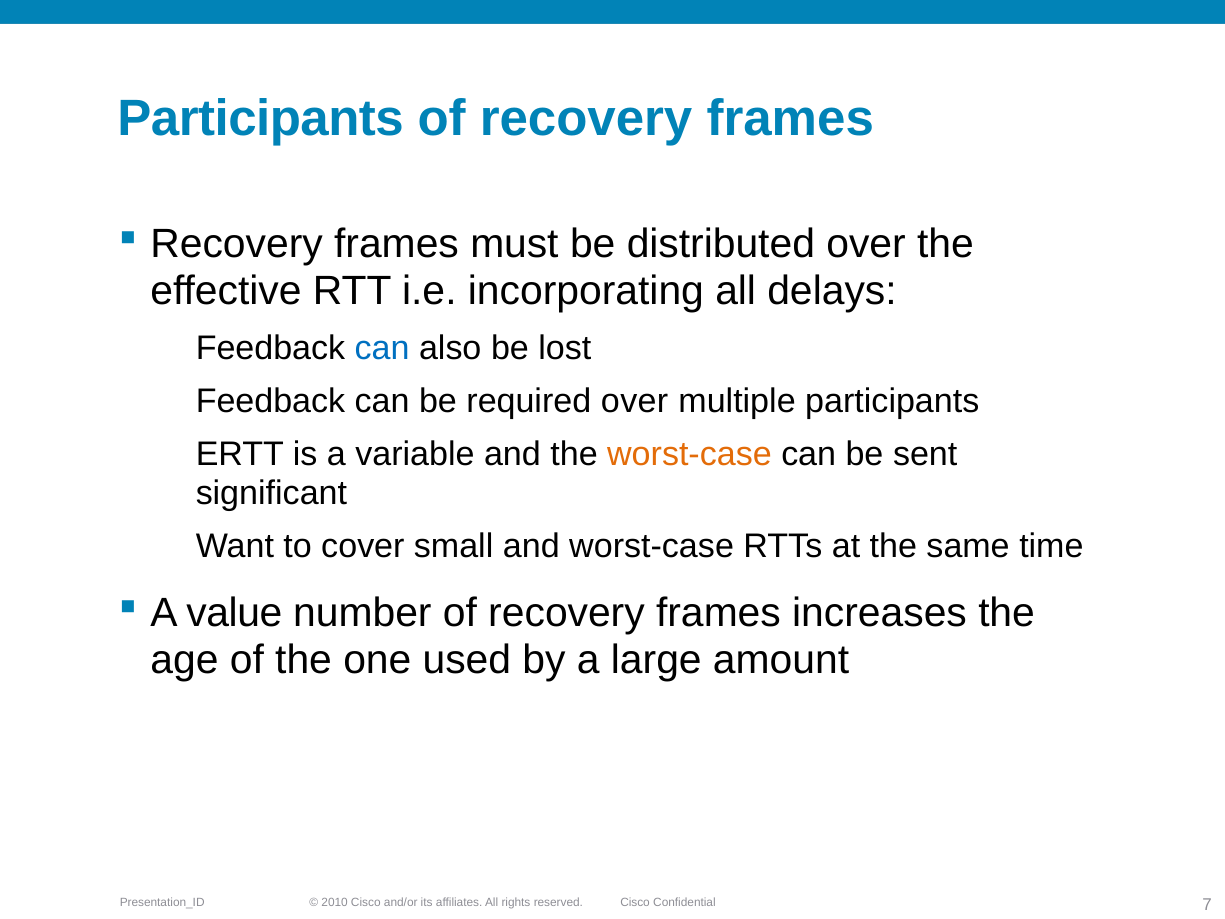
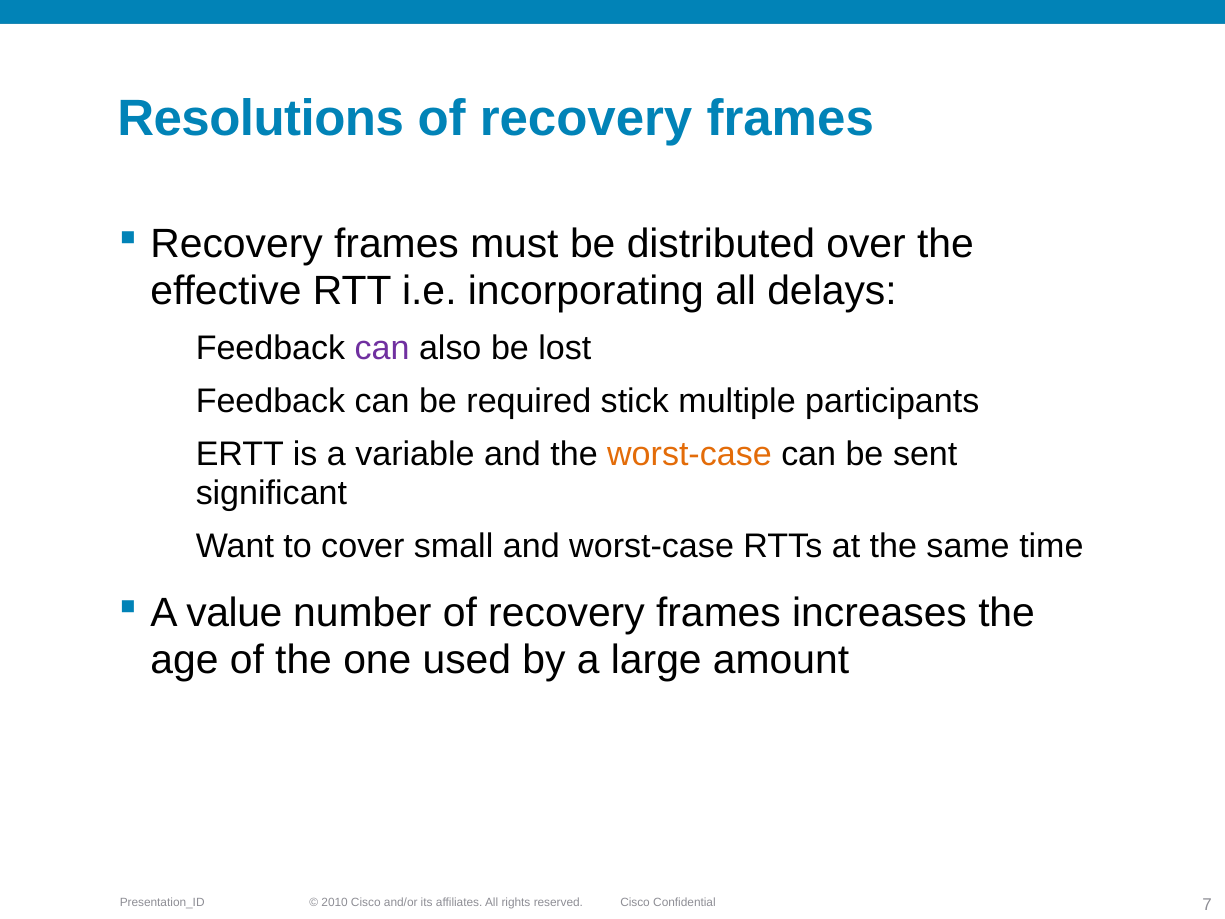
Participants at (261, 119): Participants -> Resolutions
can at (382, 348) colour: blue -> purple
required over: over -> stick
